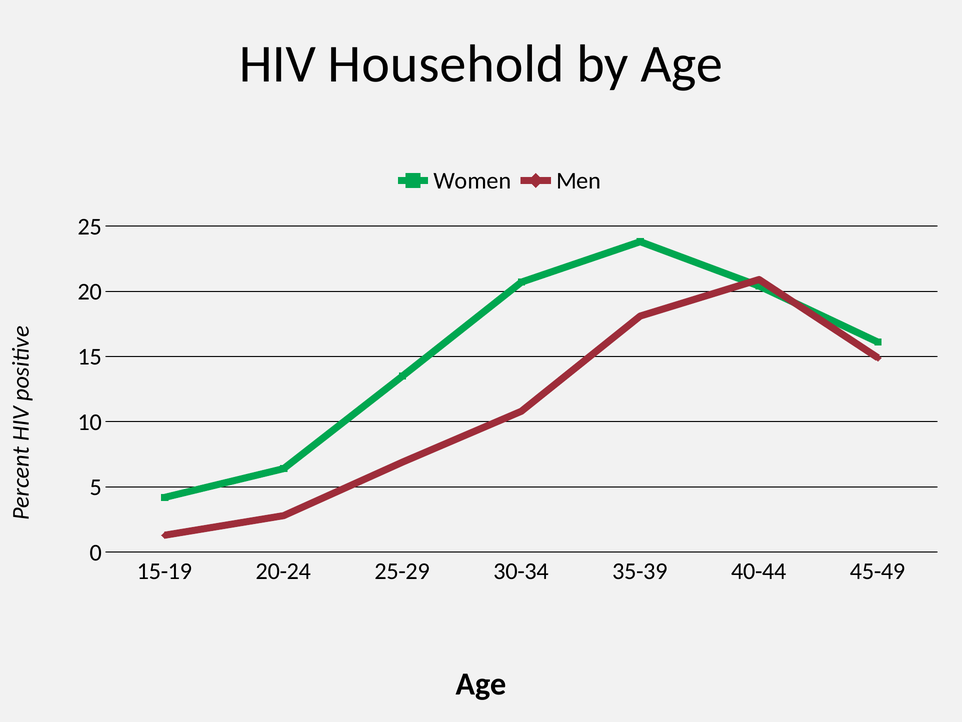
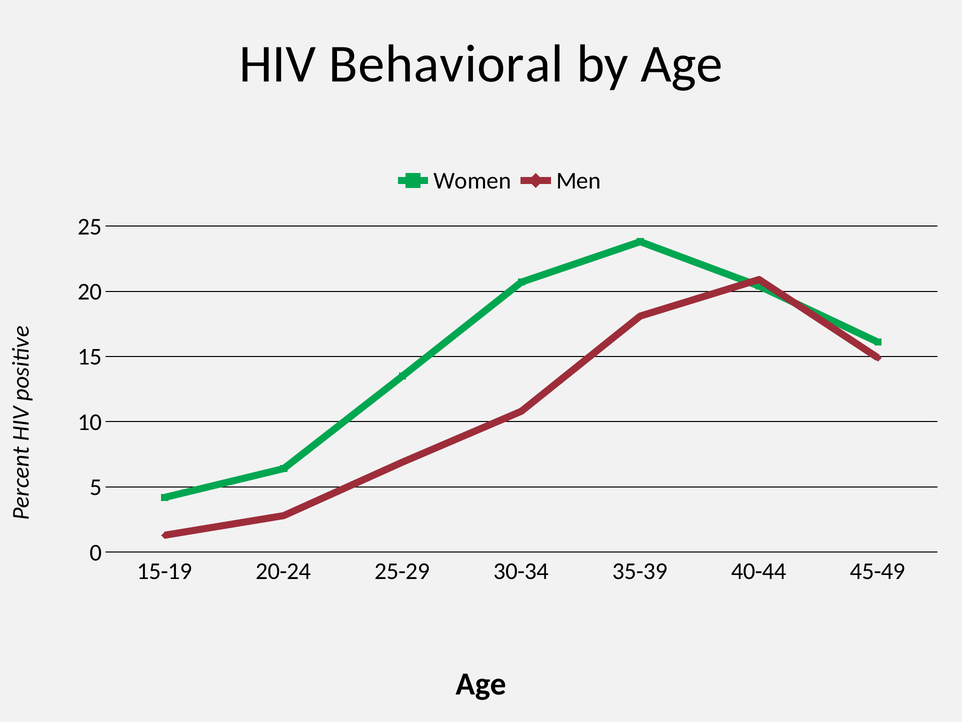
Household: Household -> Behavioral
